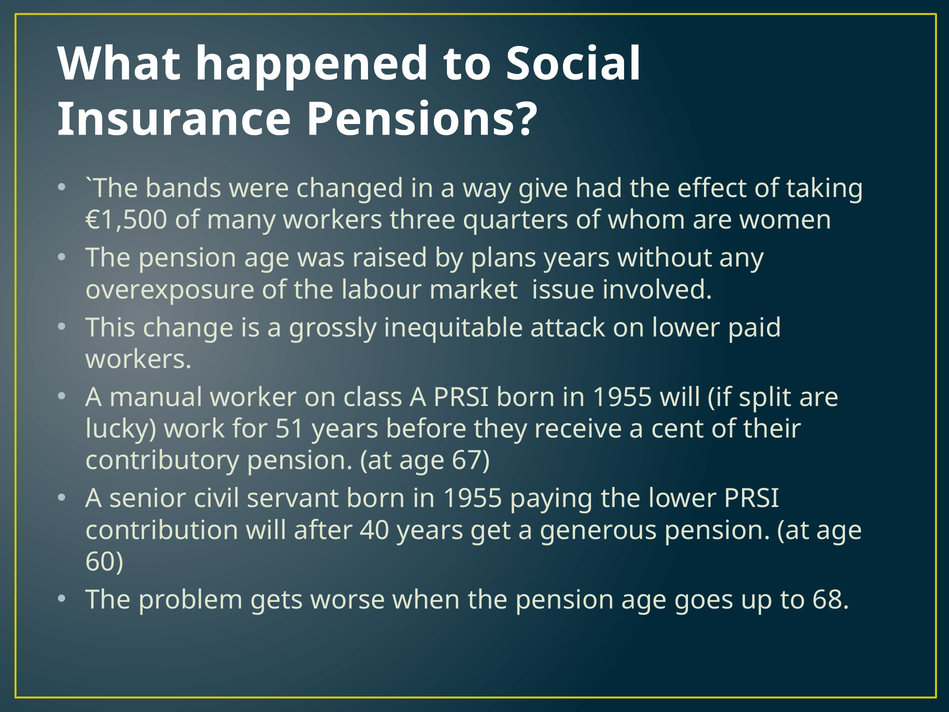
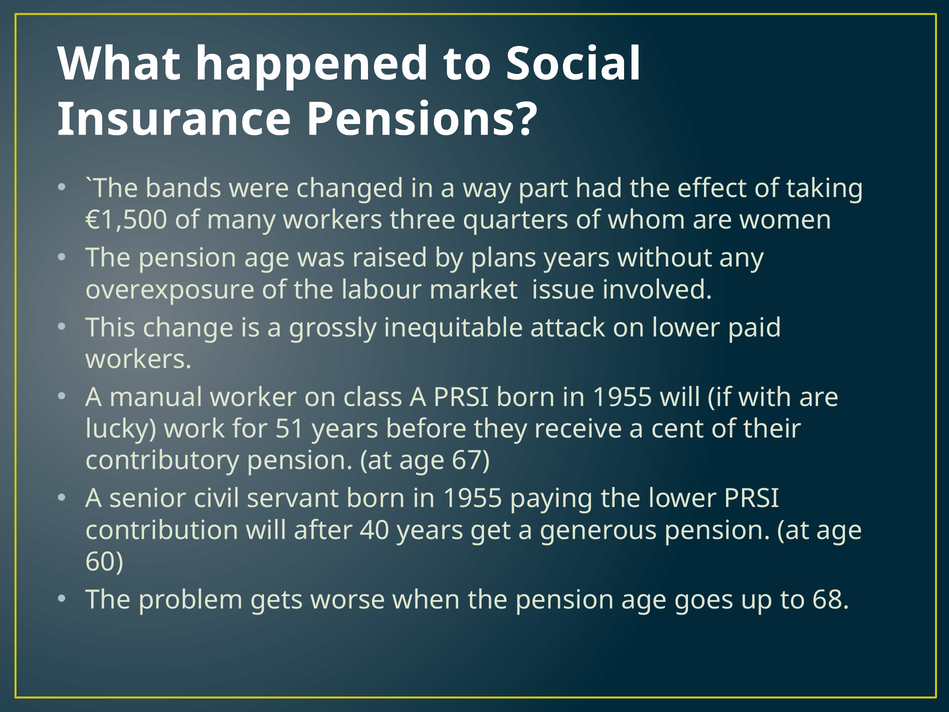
give: give -> part
split: split -> with
